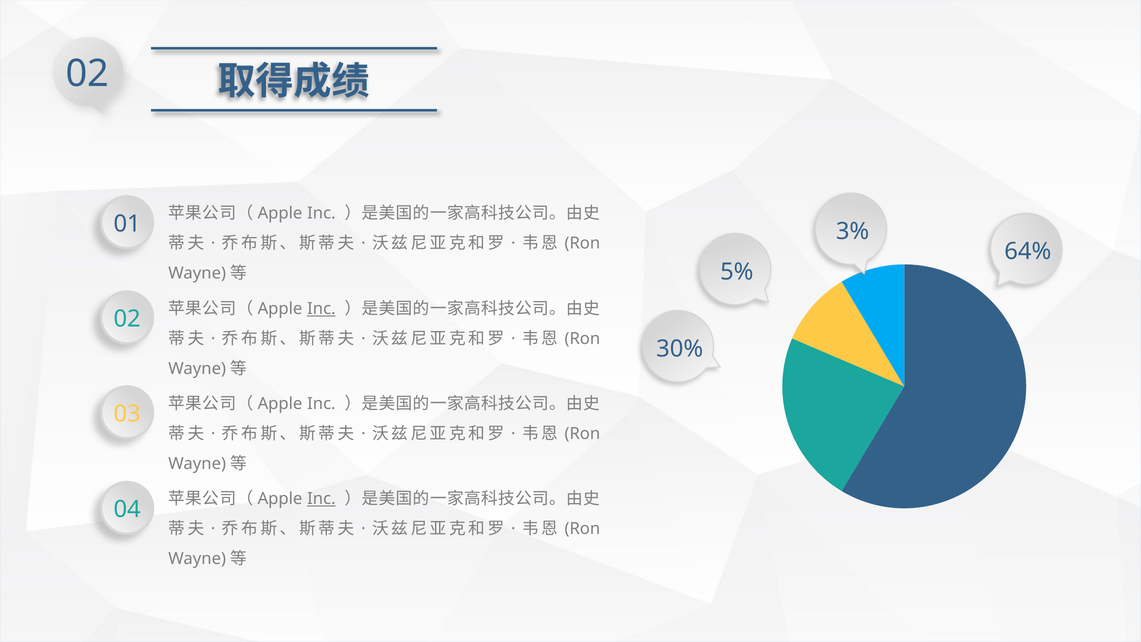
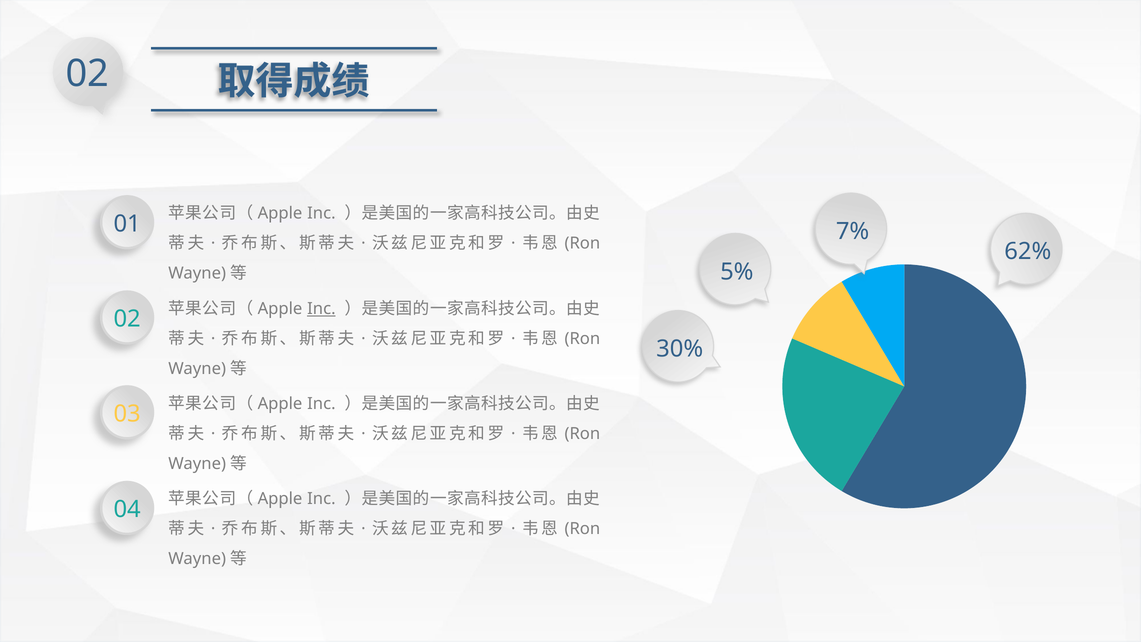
3%: 3% -> 7%
64%: 64% -> 62%
Inc at (321, 499) underline: present -> none
